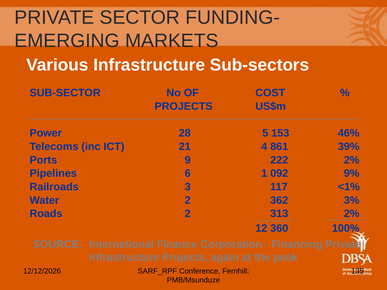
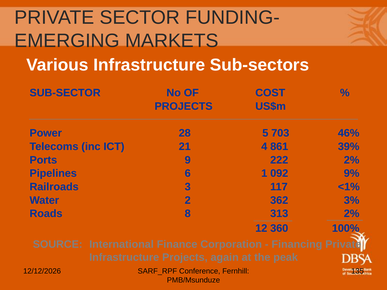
153: 153 -> 703
Roads 2: 2 -> 8
